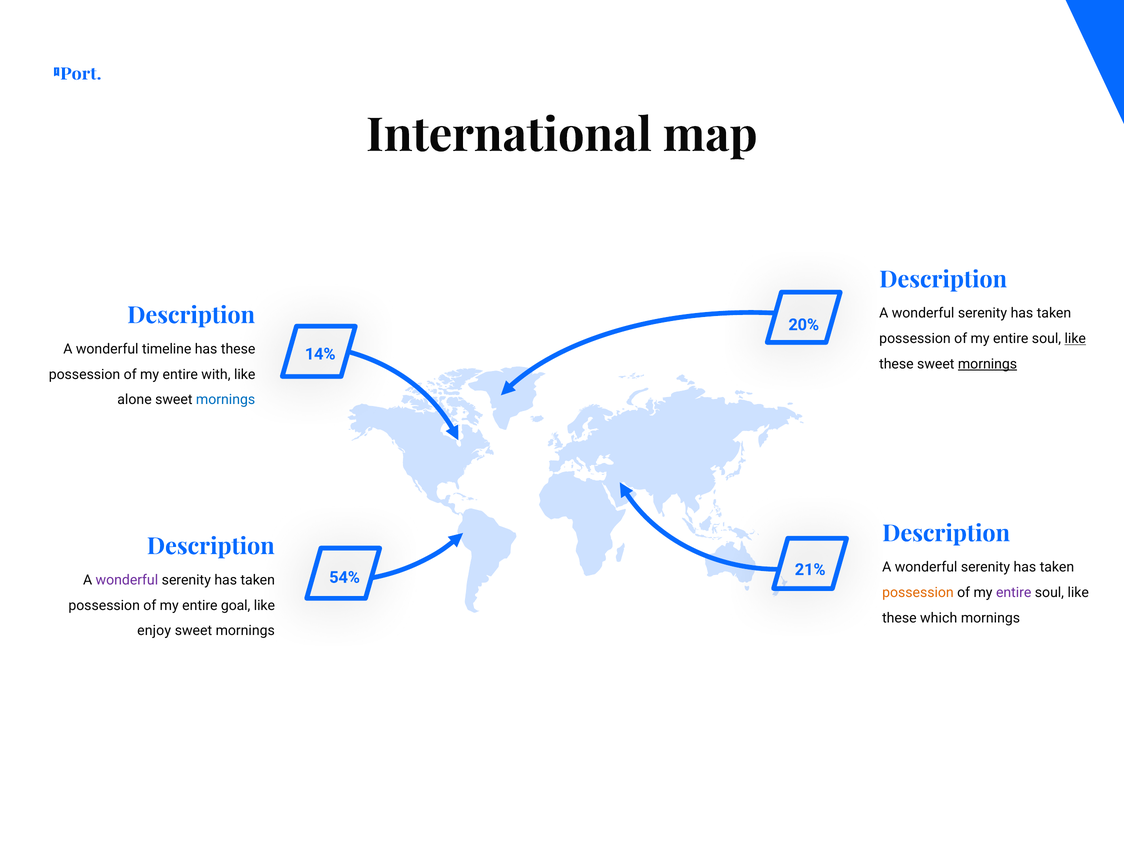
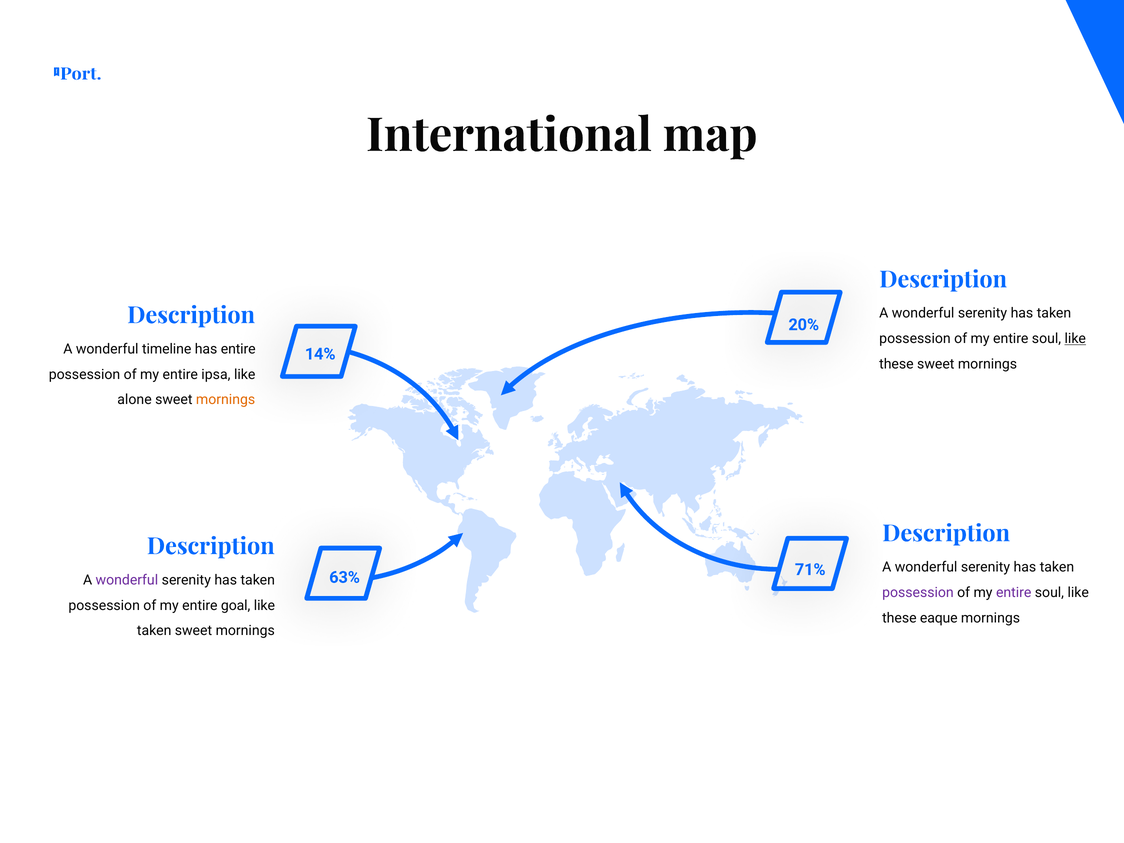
has these: these -> entire
mornings at (988, 364) underline: present -> none
with: with -> ipsa
mornings at (226, 400) colour: blue -> orange
21%: 21% -> 71%
54%: 54% -> 63%
possession at (918, 593) colour: orange -> purple
which: which -> eaque
enjoy at (154, 631): enjoy -> taken
